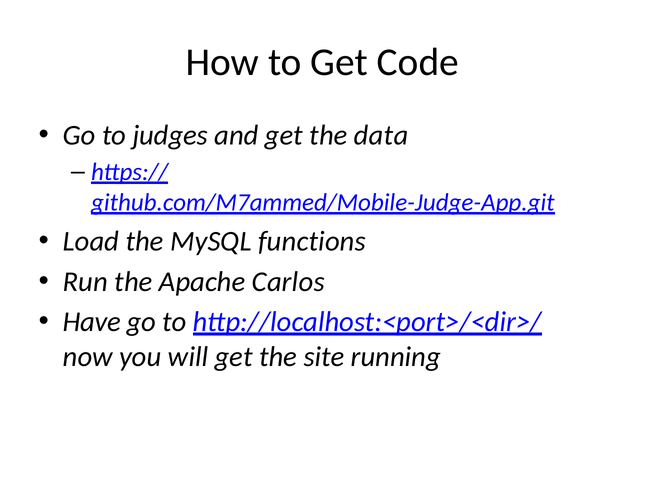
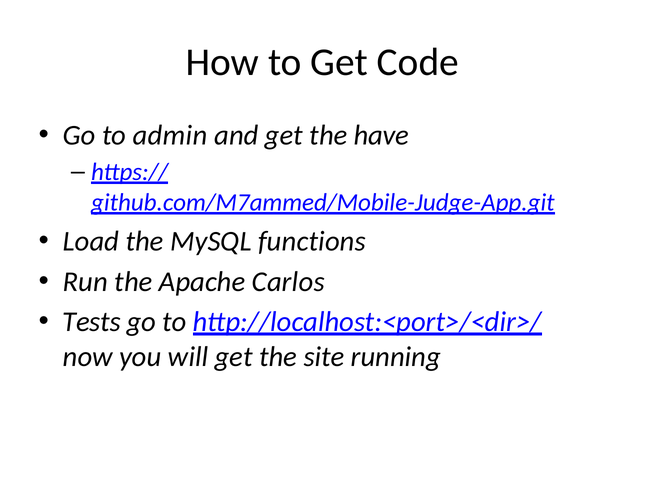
judges: judges -> admin
data: data -> have
Have: Have -> Tests
